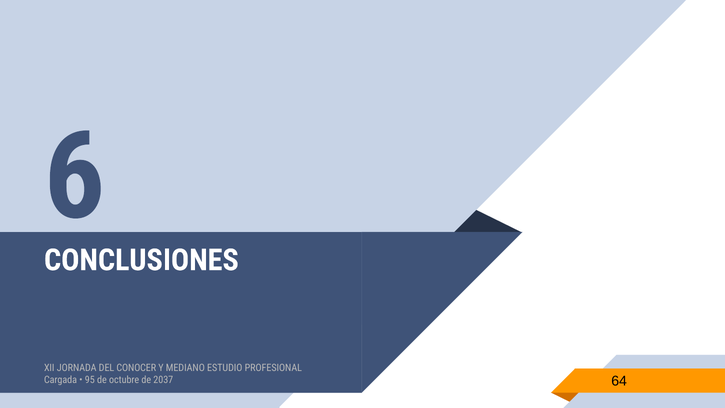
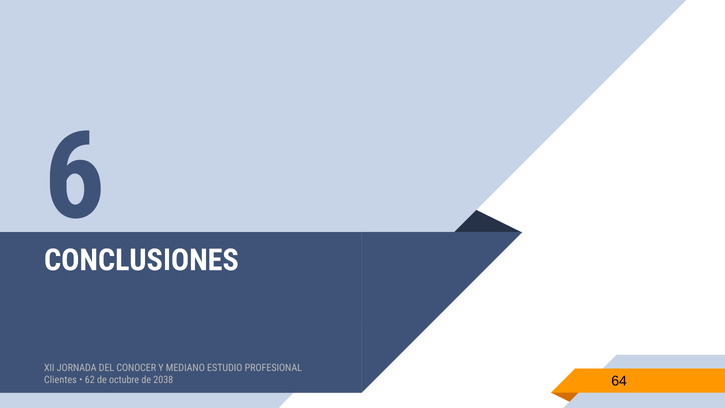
Cargada: Cargada -> Clientes
95: 95 -> 62
2037: 2037 -> 2038
